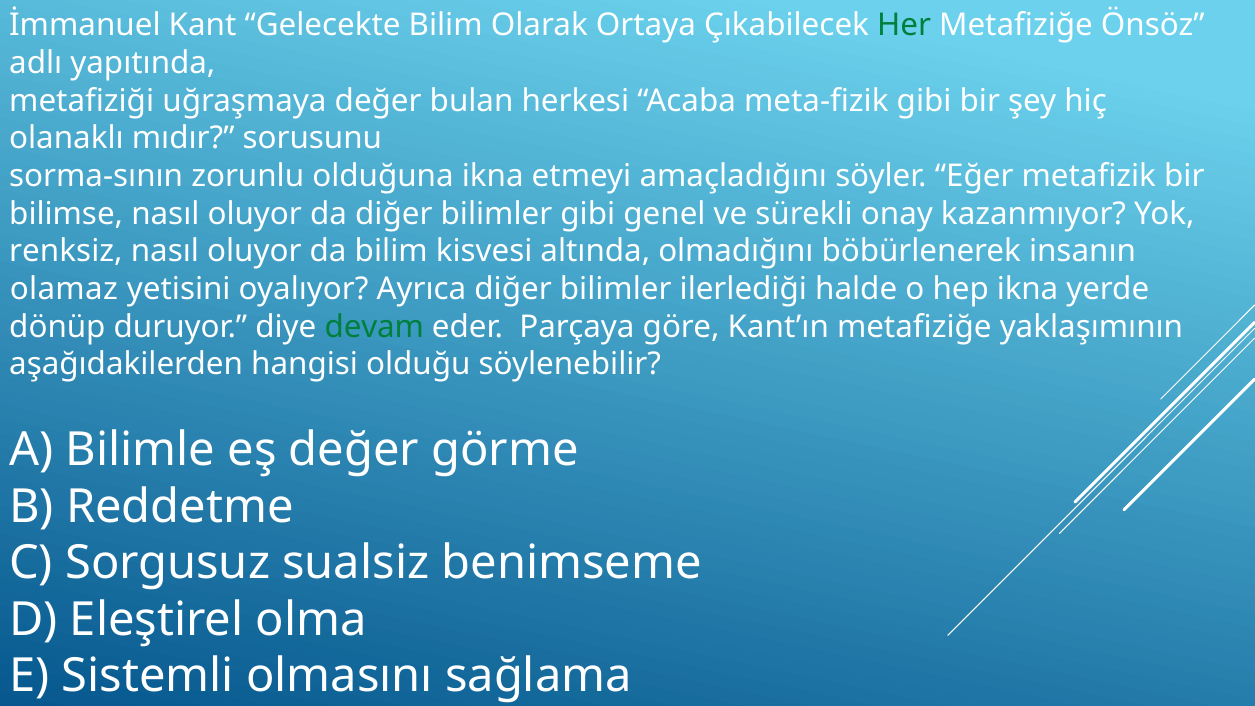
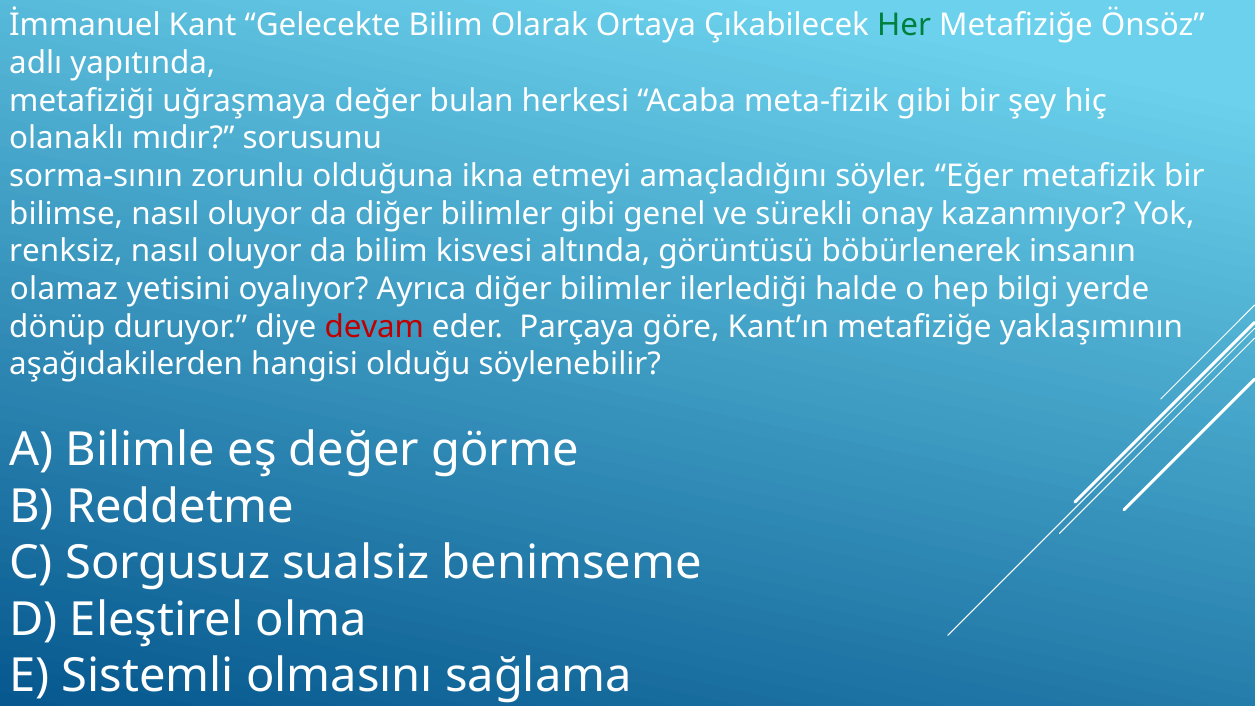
olmadığını: olmadığını -> görüntüsü
hep ikna: ikna -> bilgi
devam colour: green -> red
